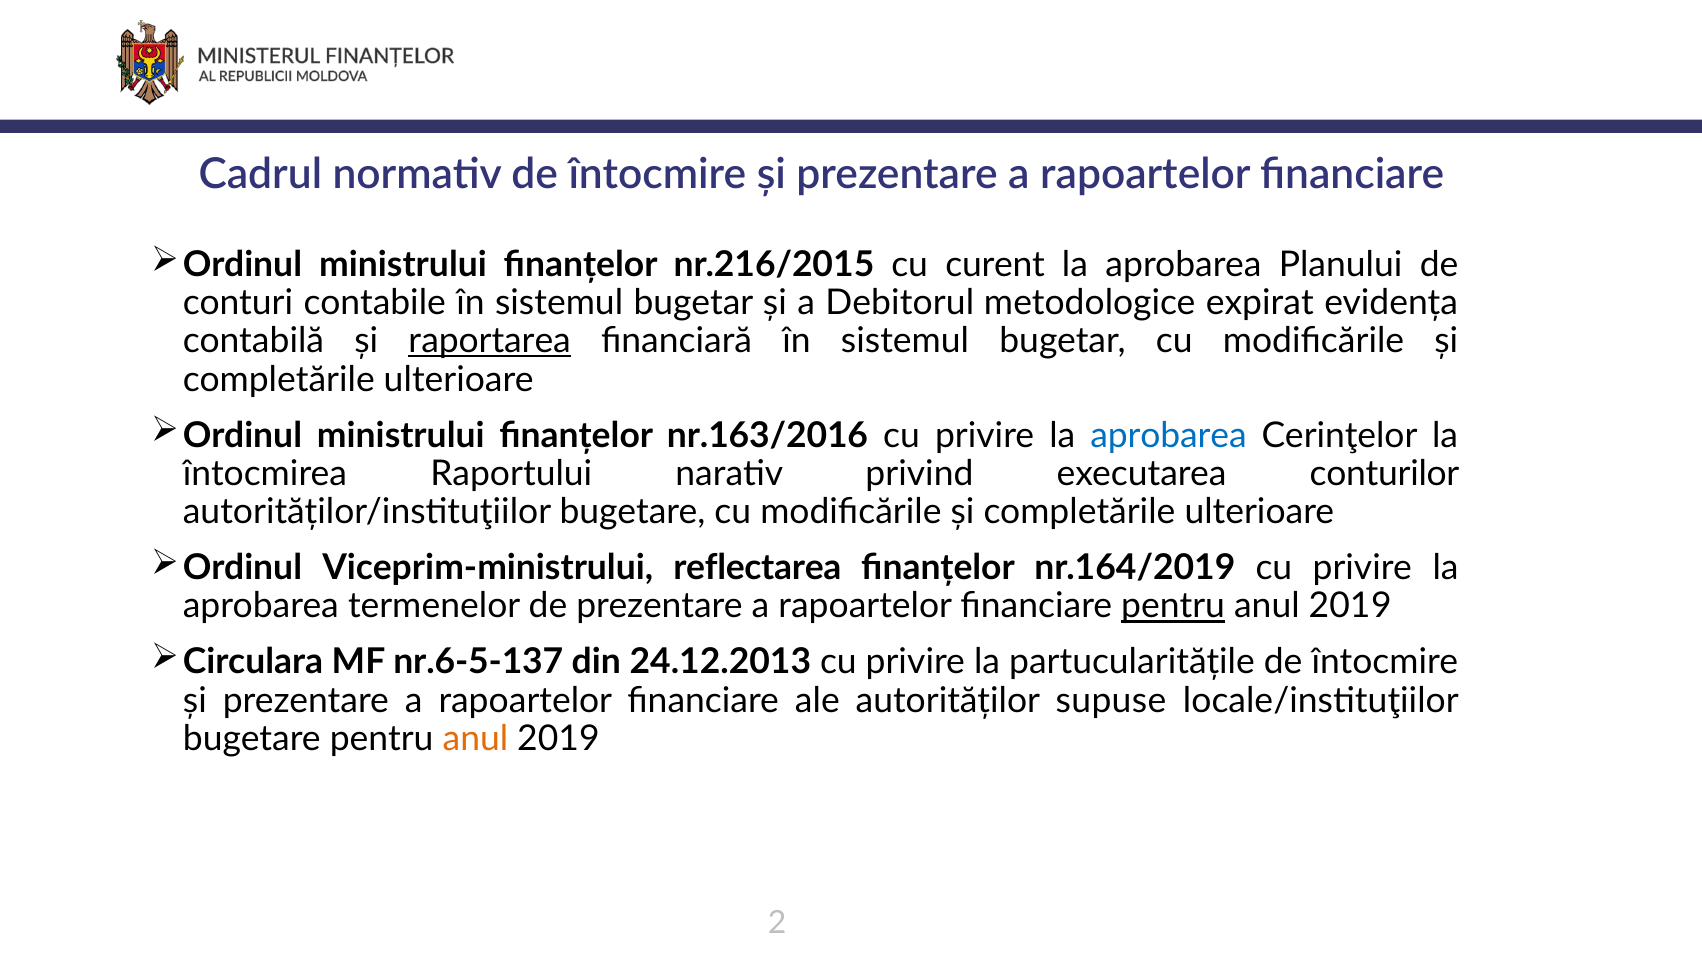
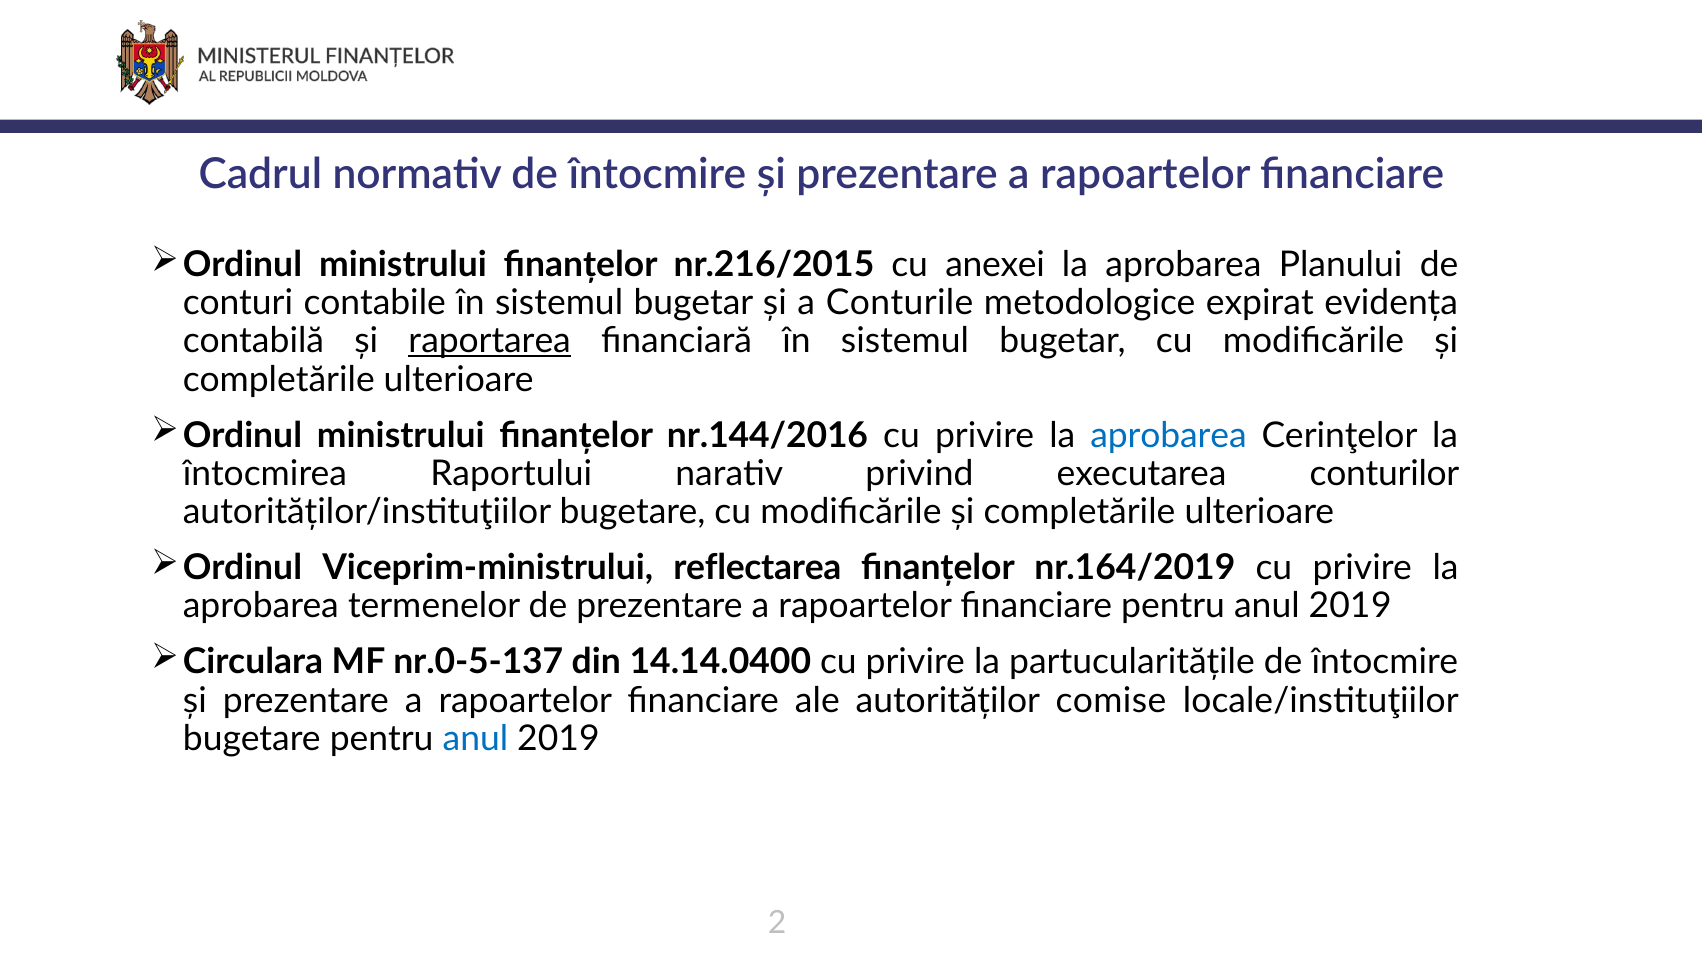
curent: curent -> anexei
Debitorul: Debitorul -> Conturile
nr.163/2016: nr.163/2016 -> nr.144/2016
pentru at (1173, 606) underline: present -> none
nr.6-5-137: nr.6-5-137 -> nr.0-5-137
24.12.2013: 24.12.2013 -> 14.14.0400
supuse: supuse -> comise
anul at (475, 739) colour: orange -> blue
